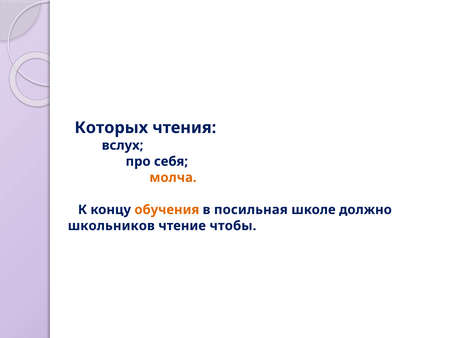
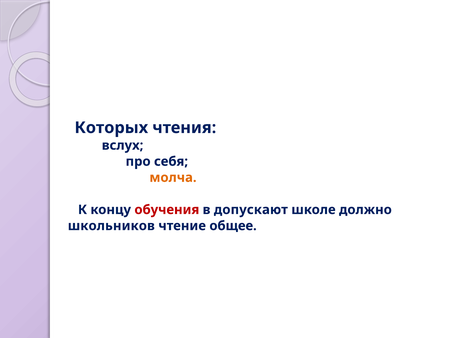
обучения colour: orange -> red
посильная: посильная -> допускают
чтобы: чтобы -> общее
